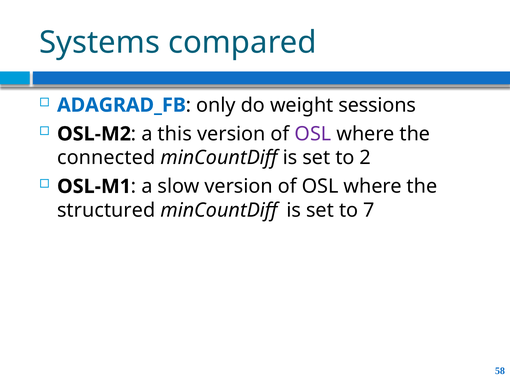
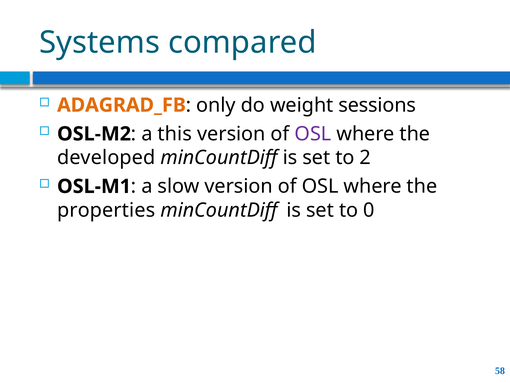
ADAGRAD_FB colour: blue -> orange
connected: connected -> developed
structured: structured -> properties
7: 7 -> 0
